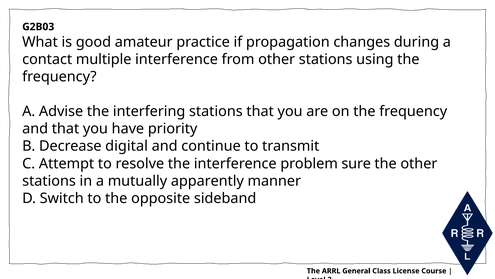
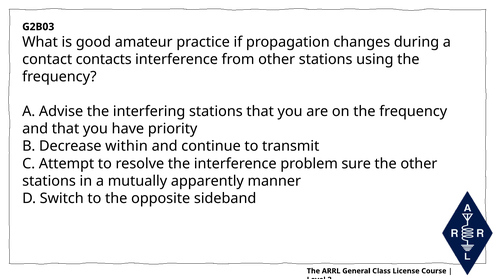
multiple: multiple -> contacts
digital: digital -> within
